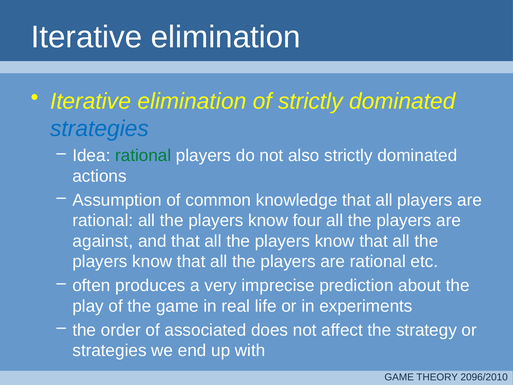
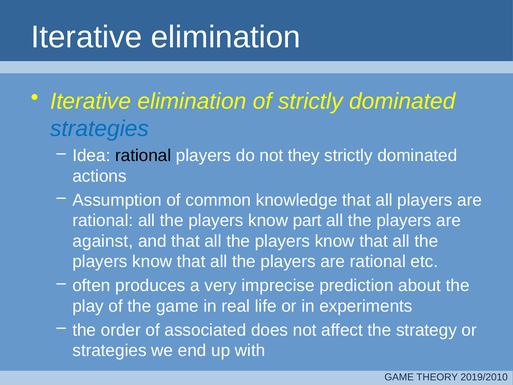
rational at (143, 155) colour: green -> black
also: also -> they
four: four -> part
2096/2010: 2096/2010 -> 2019/2010
